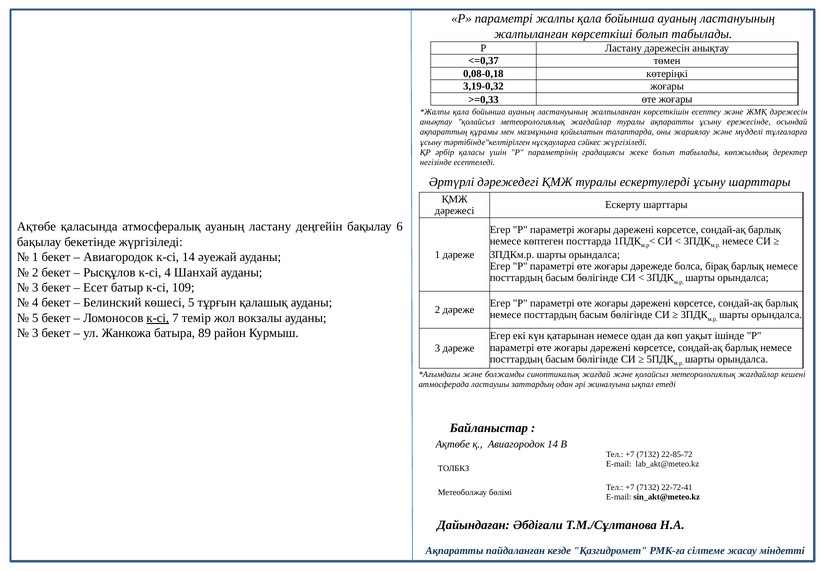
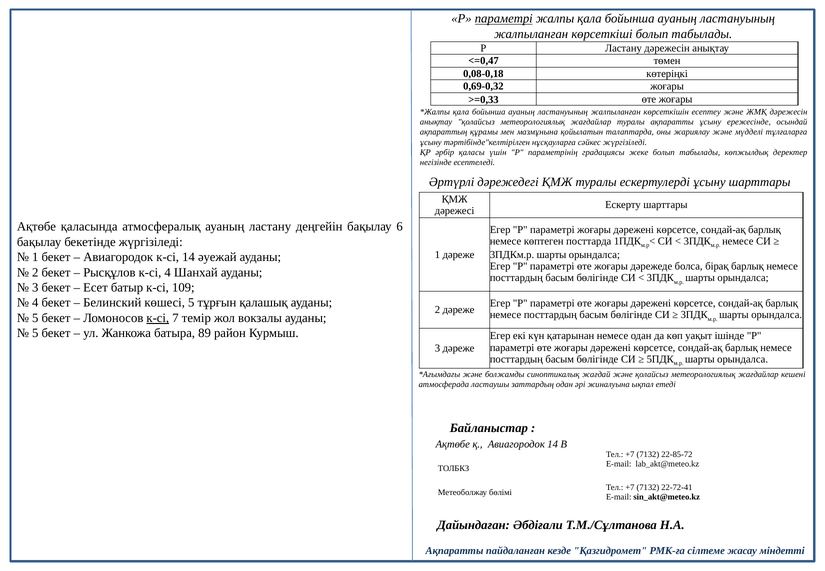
параметрі at (504, 19) underline: none -> present
<=0,37: <=0,37 -> <=0,47
3,19-0,32: 3,19-0,32 -> 0,69-0,32
3 at (35, 333): 3 -> 5
